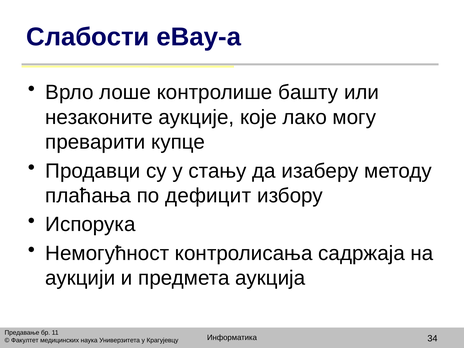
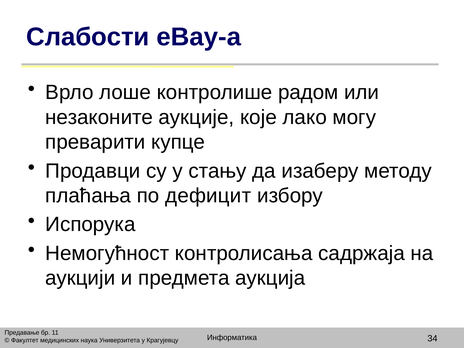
башту: башту -> радом
